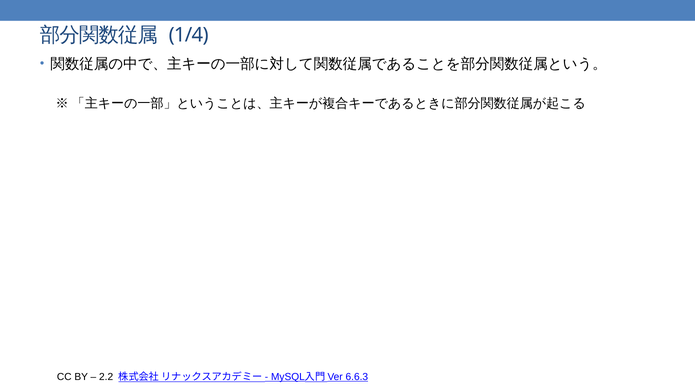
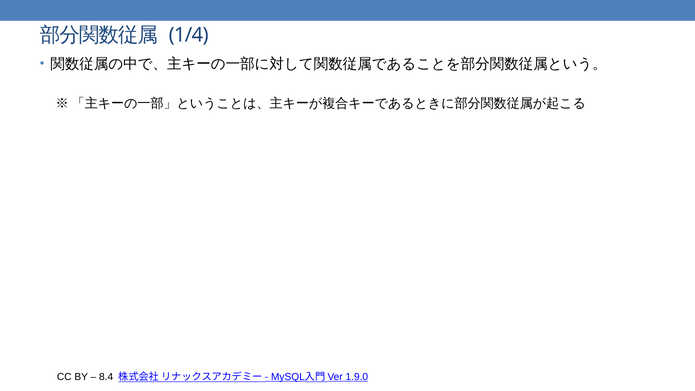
2.2: 2.2 -> 8.4
6.6.3: 6.6.3 -> 1.9.0
